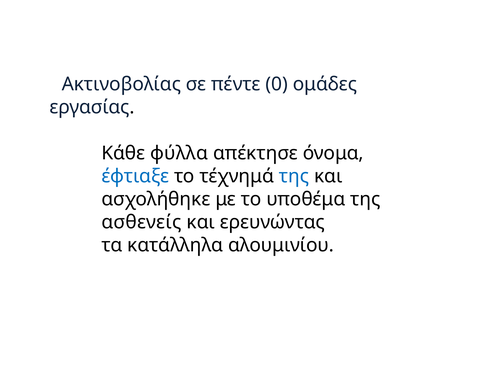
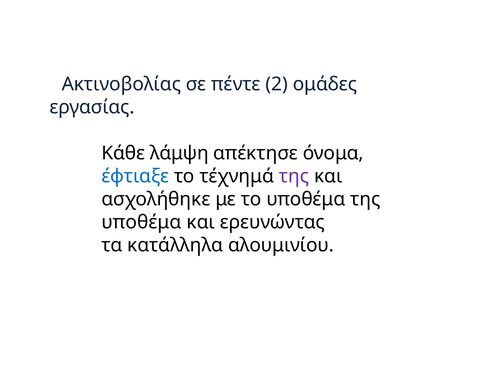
0: 0 -> 2
φύλλα: φύλλα -> λάμψη
της at (294, 176) colour: blue -> purple
ασθενείς at (141, 222): ασθενείς -> υποθέμα
